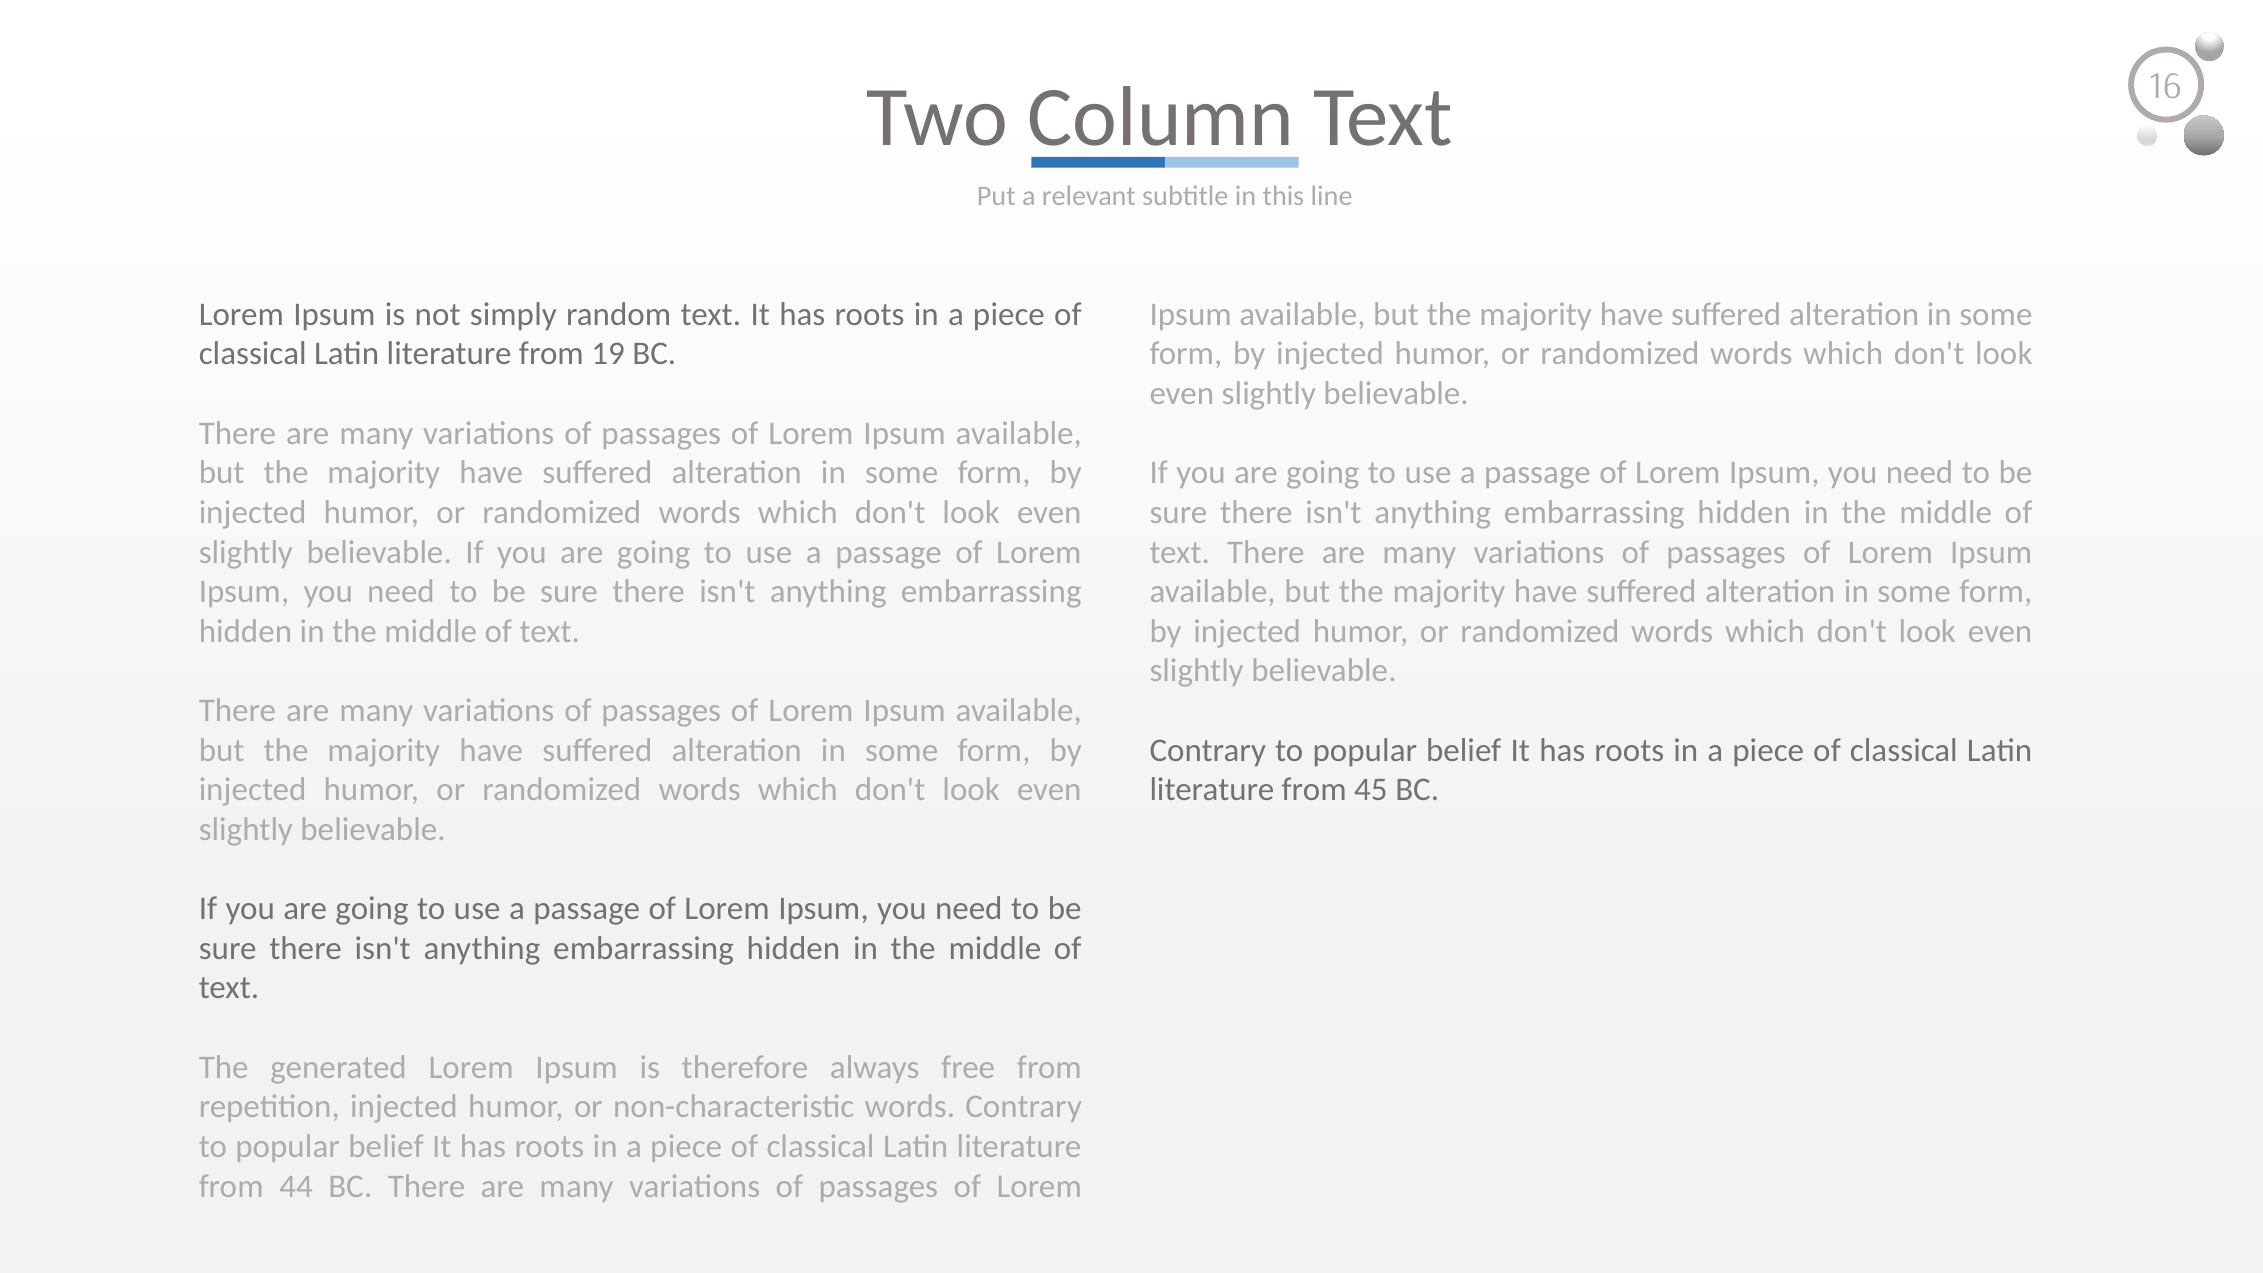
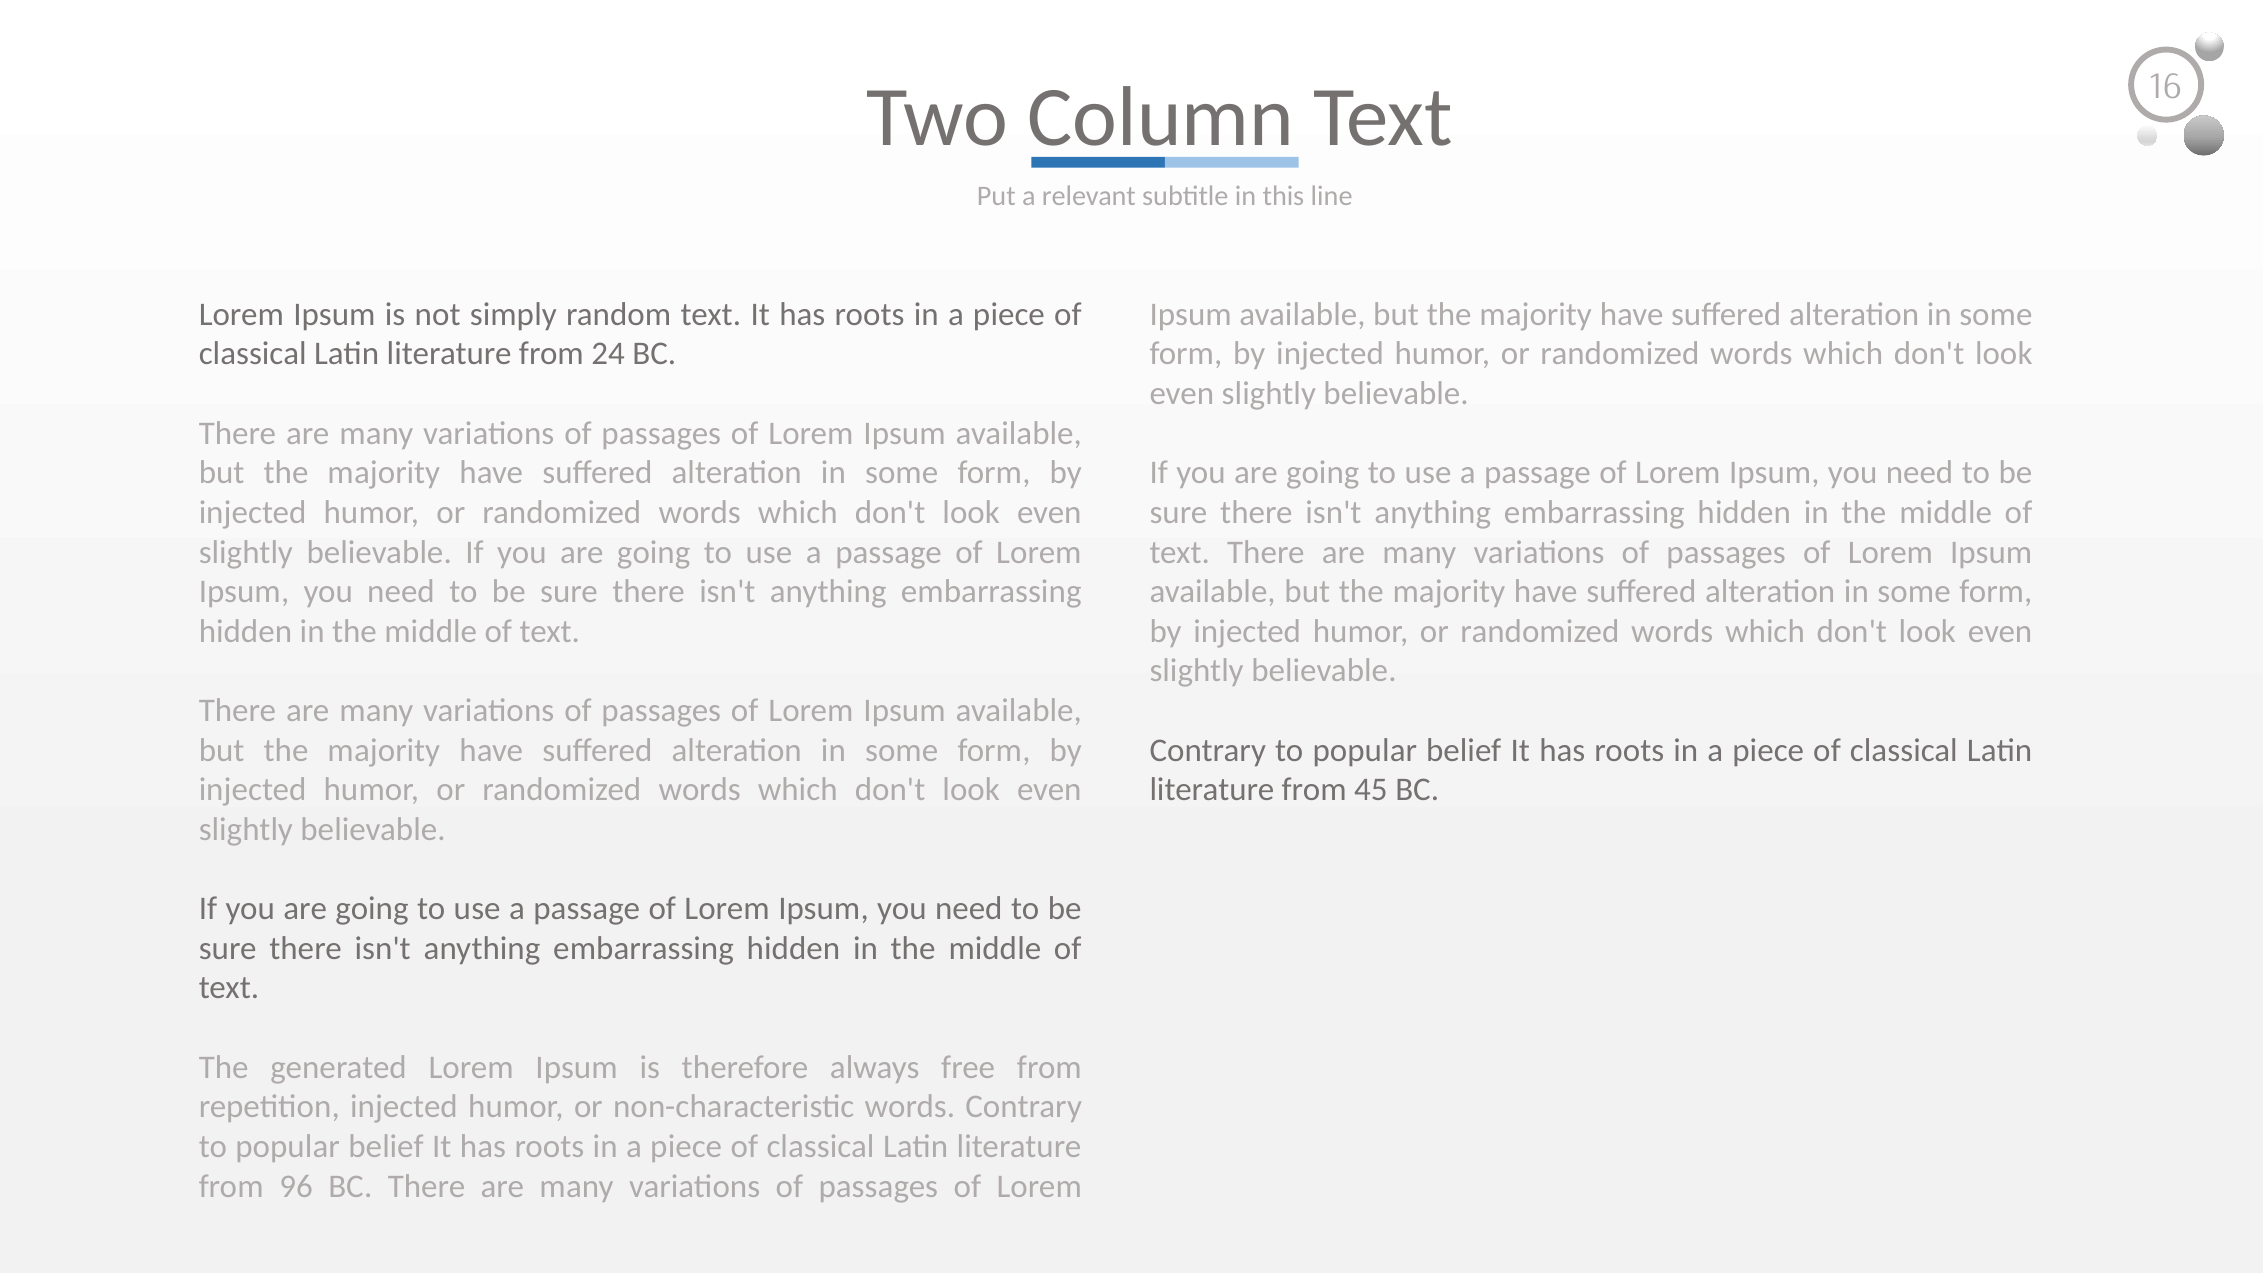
19: 19 -> 24
44: 44 -> 96
